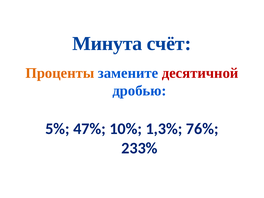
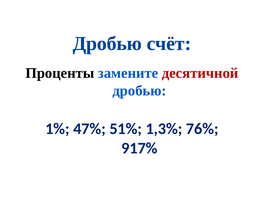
Минута at (107, 44): Минута -> Дробью
Проценты colour: orange -> black
5%: 5% -> 1%
10%: 10% -> 51%
233%: 233% -> 917%
